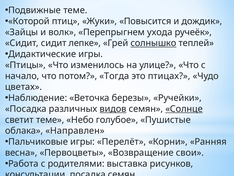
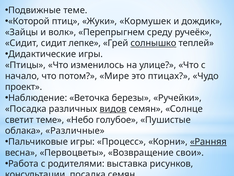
Повысится: Повысится -> Кормушек
ухода: ухода -> среду
Тогда: Тогда -> Мире
цветах: цветах -> проект
Солнце underline: present -> none
Направлен: Направлен -> Различные
Перелёт: Перелёт -> Процесс
Ранняя underline: none -> present
